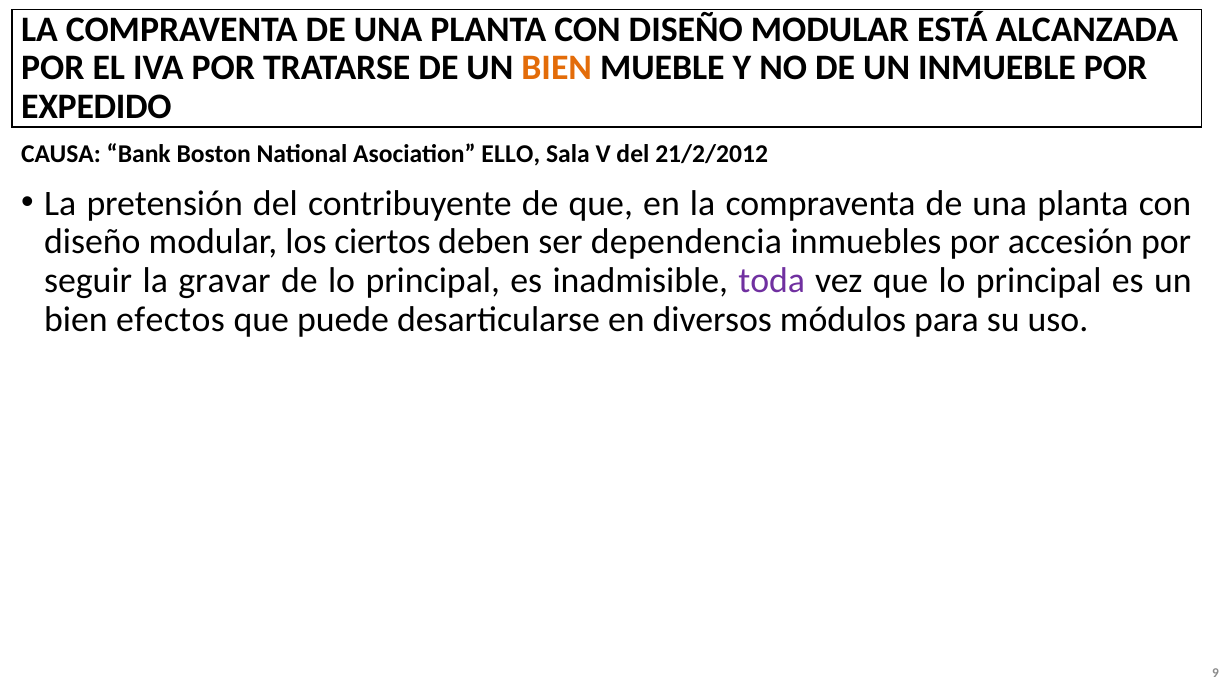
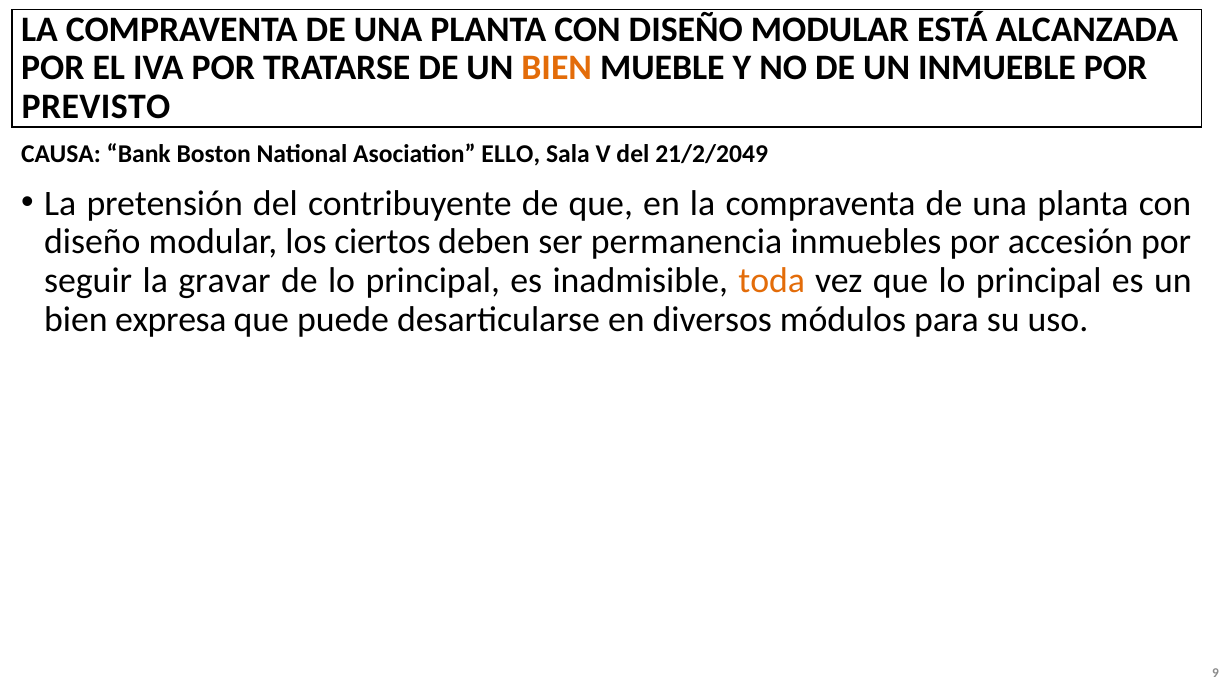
EXPEDIDO: EXPEDIDO -> PREVISTO
21/2/2012: 21/2/2012 -> 21/2/2049
dependencia: dependencia -> permanencia
toda colour: purple -> orange
efectos: efectos -> expresa
